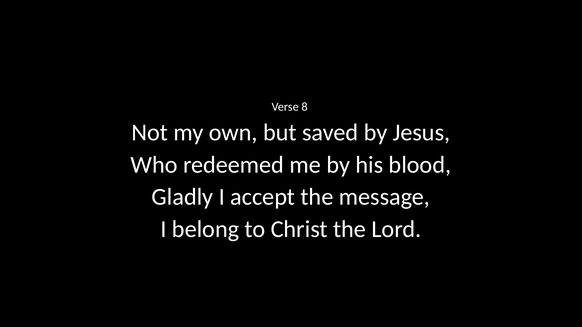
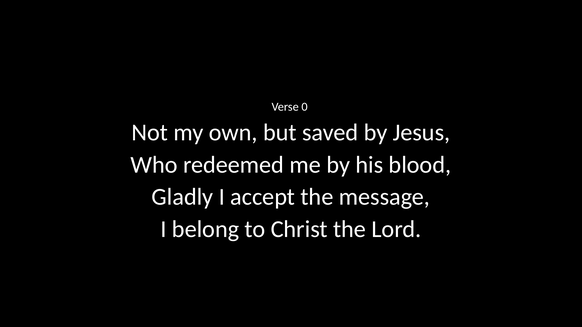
8: 8 -> 0
